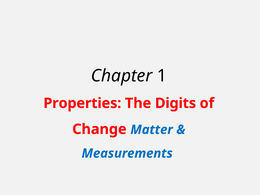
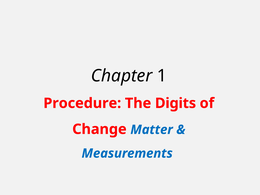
Properties: Properties -> Procedure
